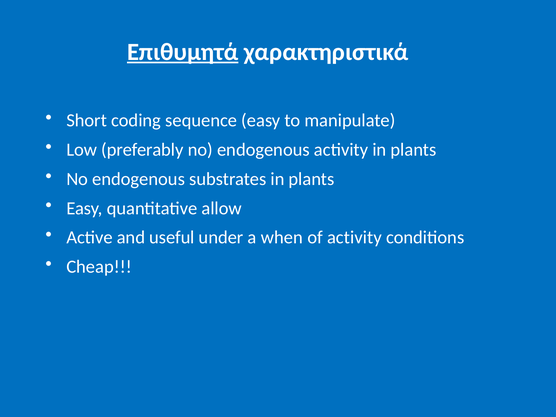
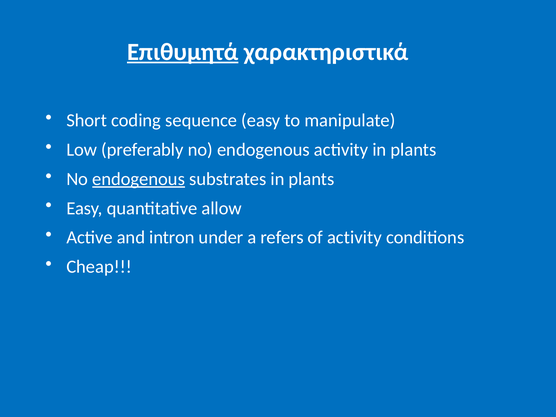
endogenous at (139, 179) underline: none -> present
useful: useful -> intron
when: when -> refers
